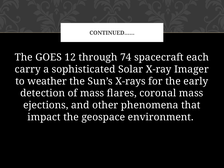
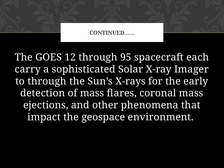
74: 74 -> 95
to weather: weather -> through
